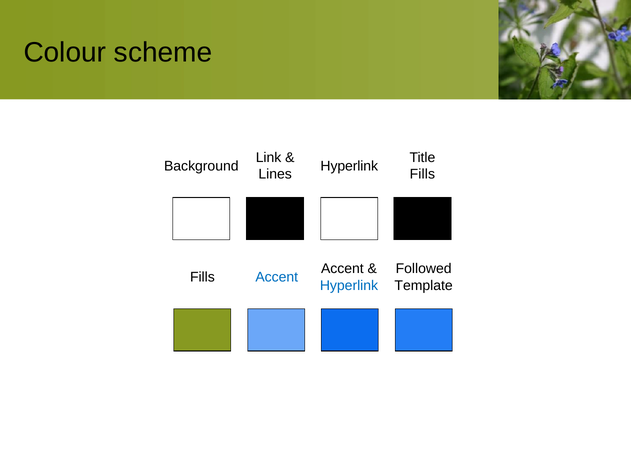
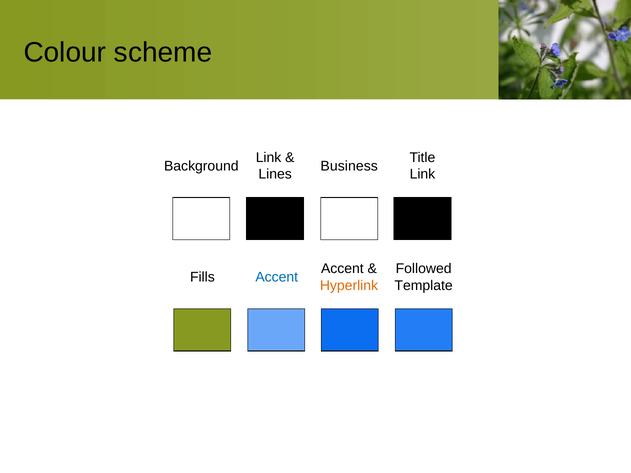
Hyperlink at (349, 166): Hyperlink -> Business
Fills at (422, 174): Fills -> Link
Hyperlink at (349, 286) colour: blue -> orange
